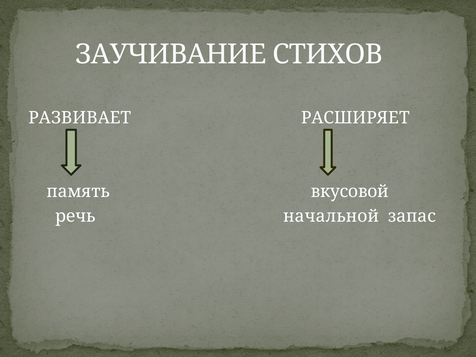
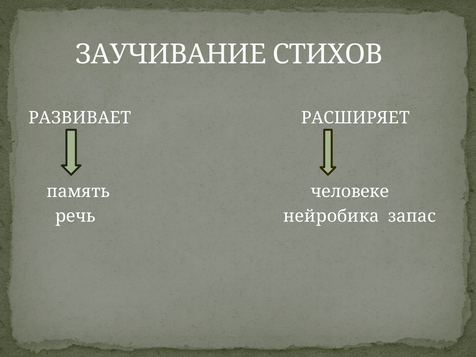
вкусовой: вкусовой -> человеке
начальной: начальной -> нейробика
